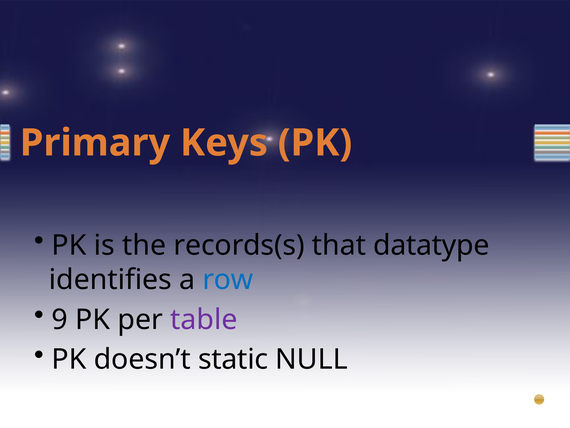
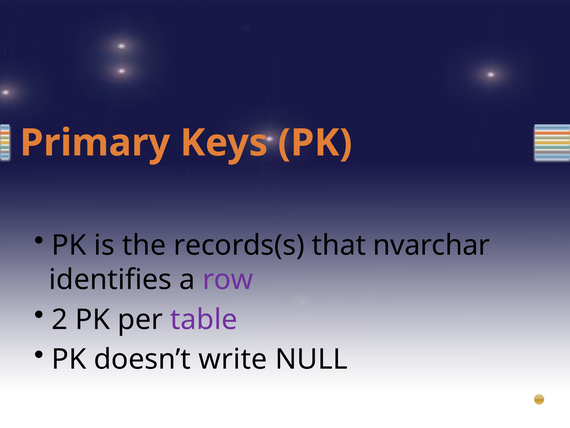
datatype: datatype -> nvarchar
row colour: blue -> purple
9: 9 -> 2
static: static -> write
